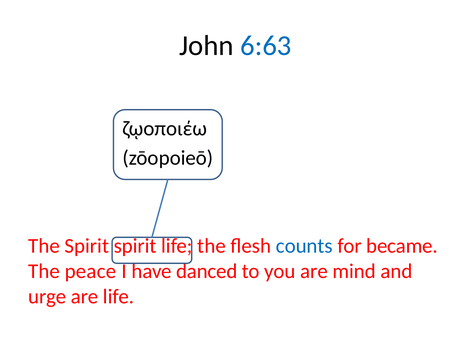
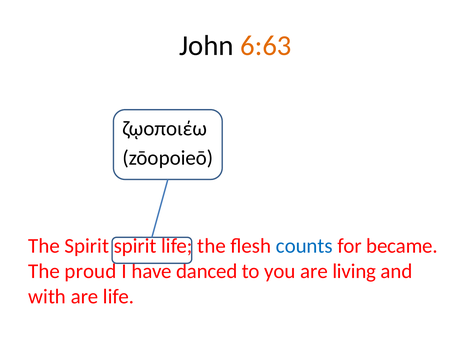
6:63 colour: blue -> orange
peace: peace -> proud
mind: mind -> living
urge: urge -> with
